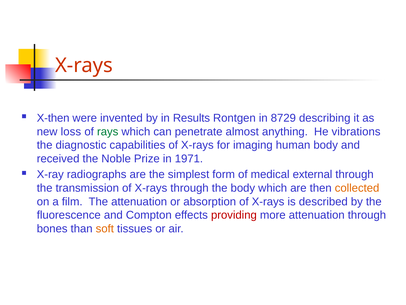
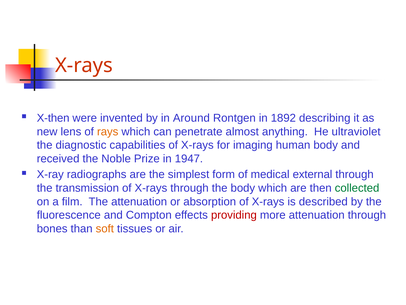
Results: Results -> Around
8729: 8729 -> 1892
loss: loss -> lens
rays colour: green -> orange
vibrations: vibrations -> ultraviolet
1971: 1971 -> 1947
collected colour: orange -> green
